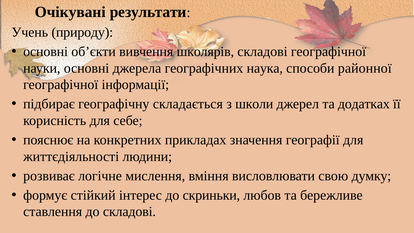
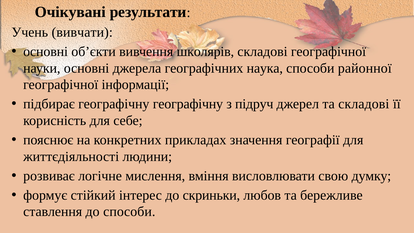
природу: природу -> вивчати
географічну складається: складається -> географічну
школи: школи -> підруч
та додатках: додатках -> складові
до складові: складові -> способи
